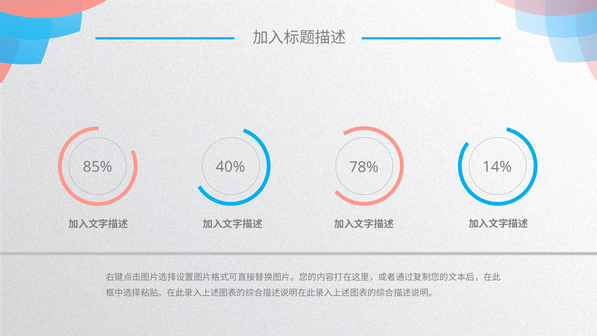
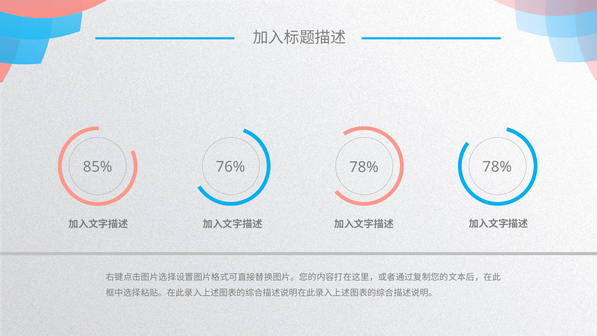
40%: 40% -> 76%
78% 14%: 14% -> 78%
